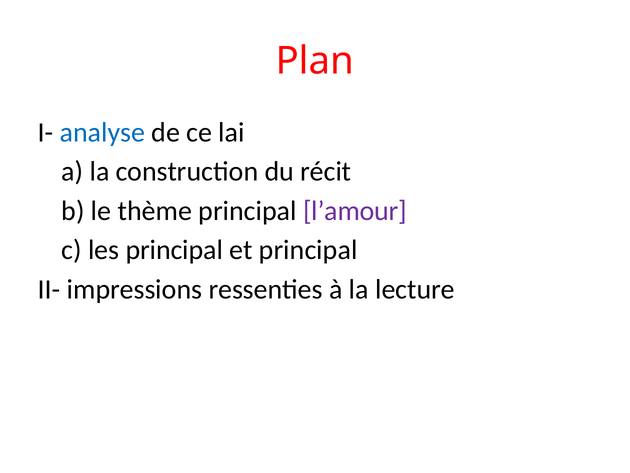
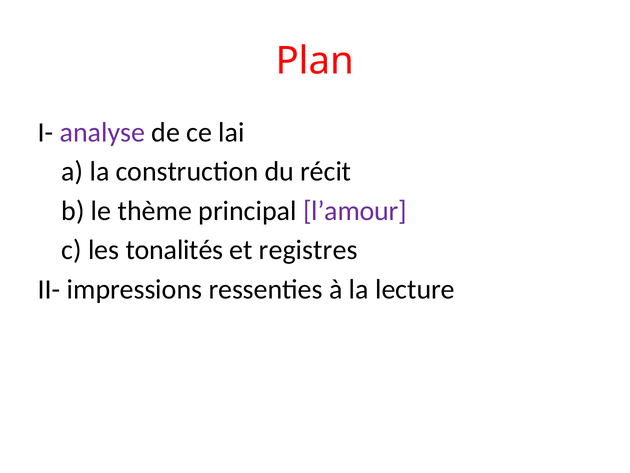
analyse colour: blue -> purple
les principal: principal -> tonalités
et principal: principal -> registres
